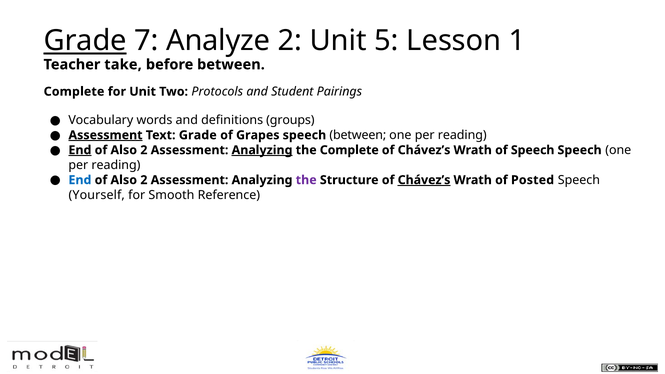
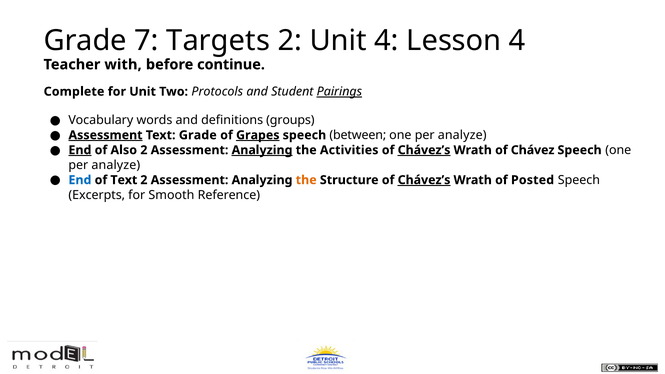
Grade at (85, 41) underline: present -> none
Analyze: Analyze -> Targets
Unit 5: 5 -> 4
Lesson 1: 1 -> 4
take: take -> with
before between: between -> continue
Pairings underline: none -> present
Grapes underline: none -> present
reading at (462, 135): reading -> analyze
the Complete: Complete -> Activities
Chávez’s at (424, 150) underline: none -> present
of Speech: Speech -> Chávez
reading at (116, 165): reading -> analyze
Also at (124, 180): Also -> Text
the at (306, 180) colour: purple -> orange
Yourself: Yourself -> Excerpts
